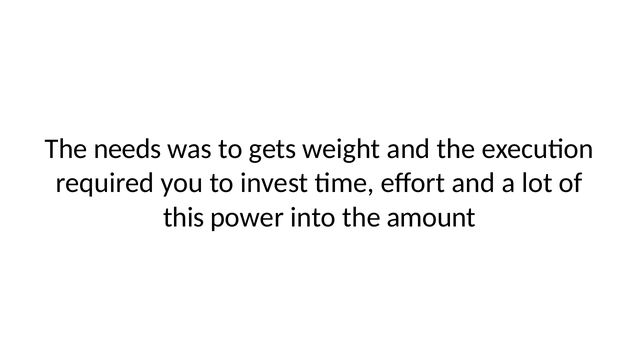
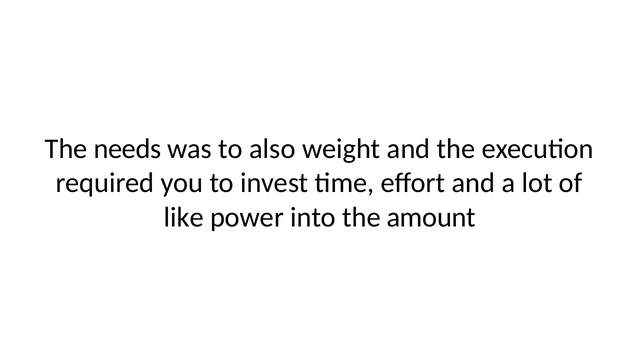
gets: gets -> also
this: this -> like
